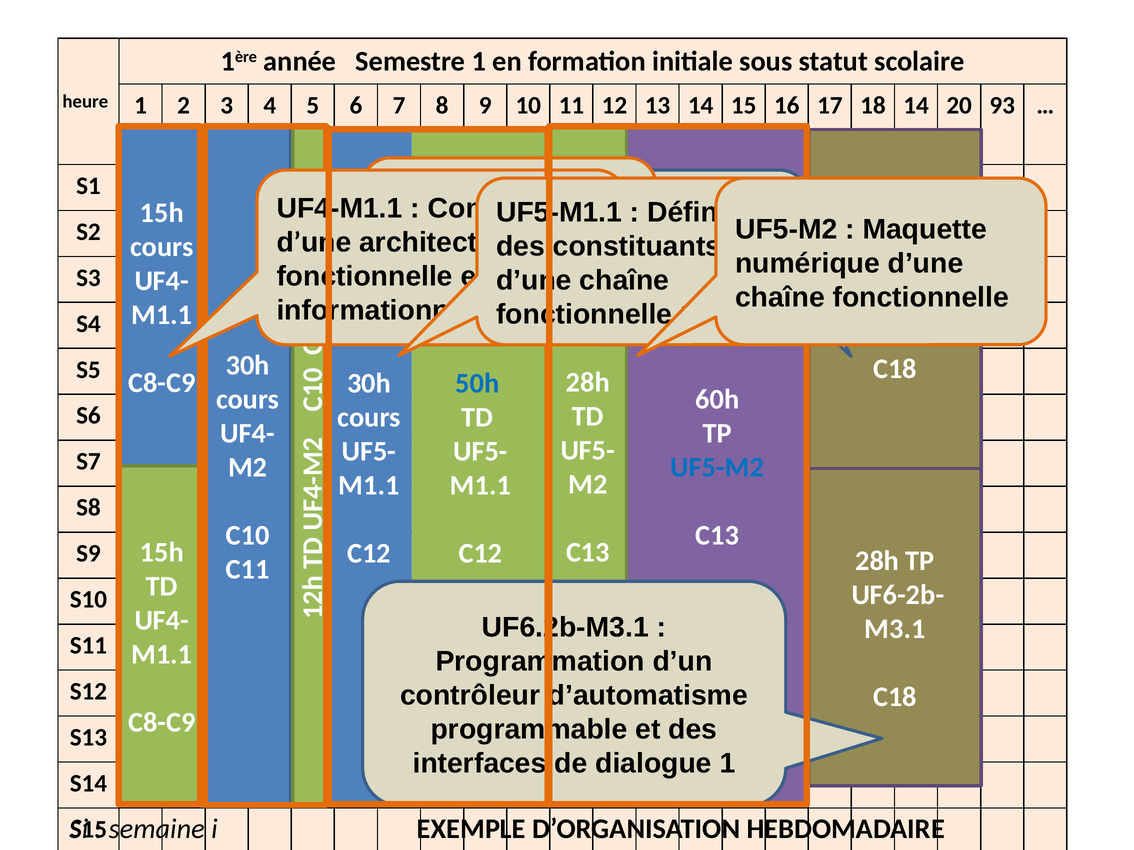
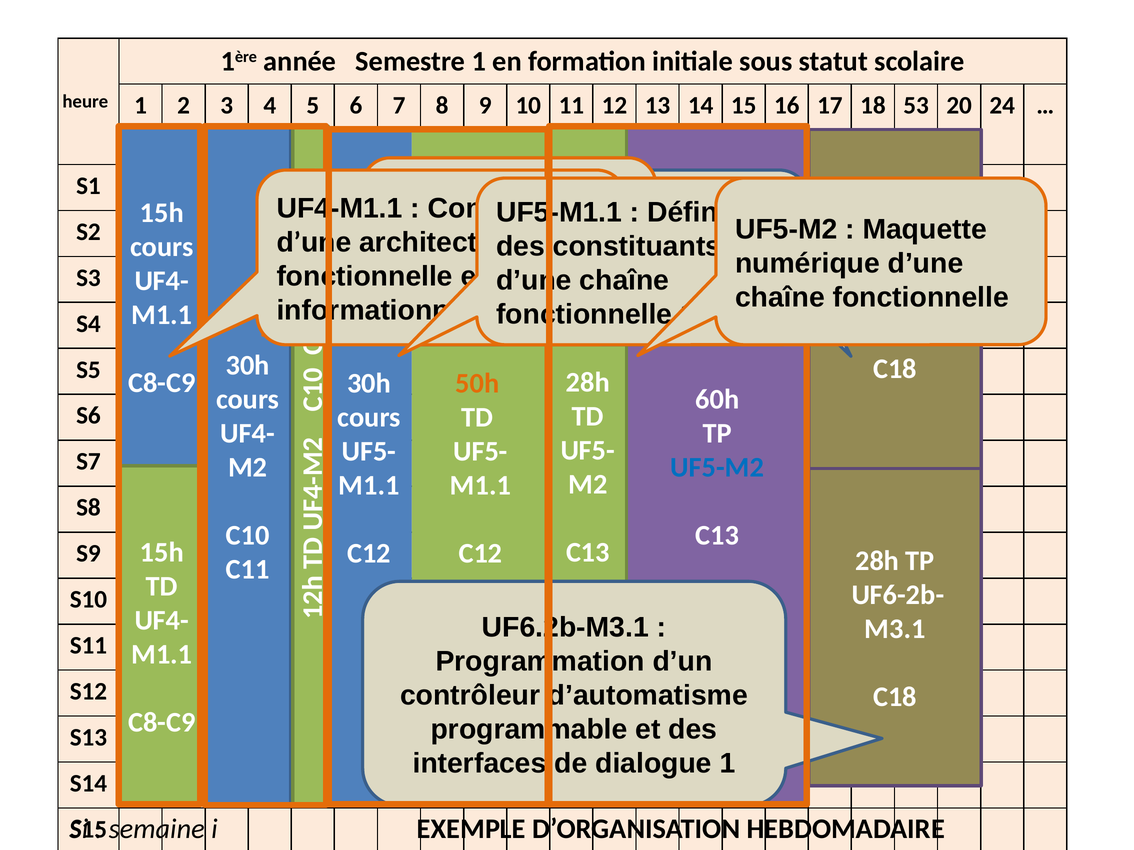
18 14: 14 -> 53
93: 93 -> 24
50h colour: blue -> orange
